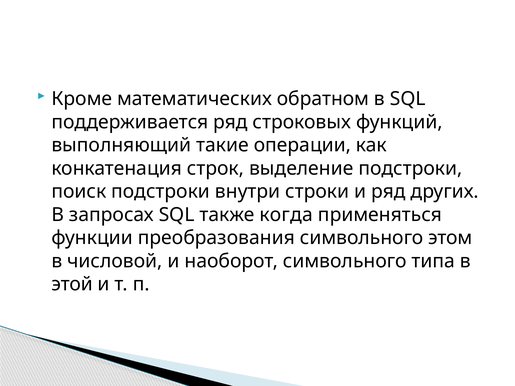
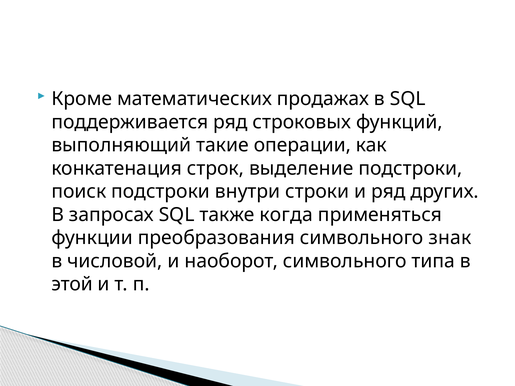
обратном: обратном -> продажах
этом: этом -> знак
